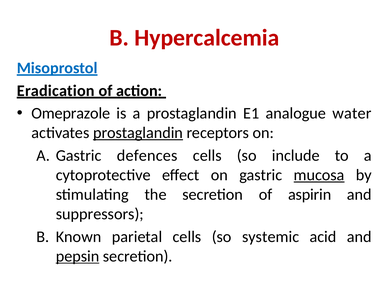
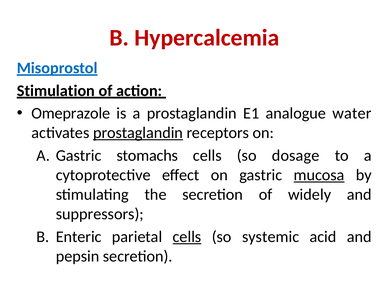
Eradication: Eradication -> Stimulation
defences: defences -> stomachs
include: include -> dosage
aspirin: aspirin -> widely
Known: Known -> Enteric
cells at (187, 236) underline: none -> present
pepsin underline: present -> none
